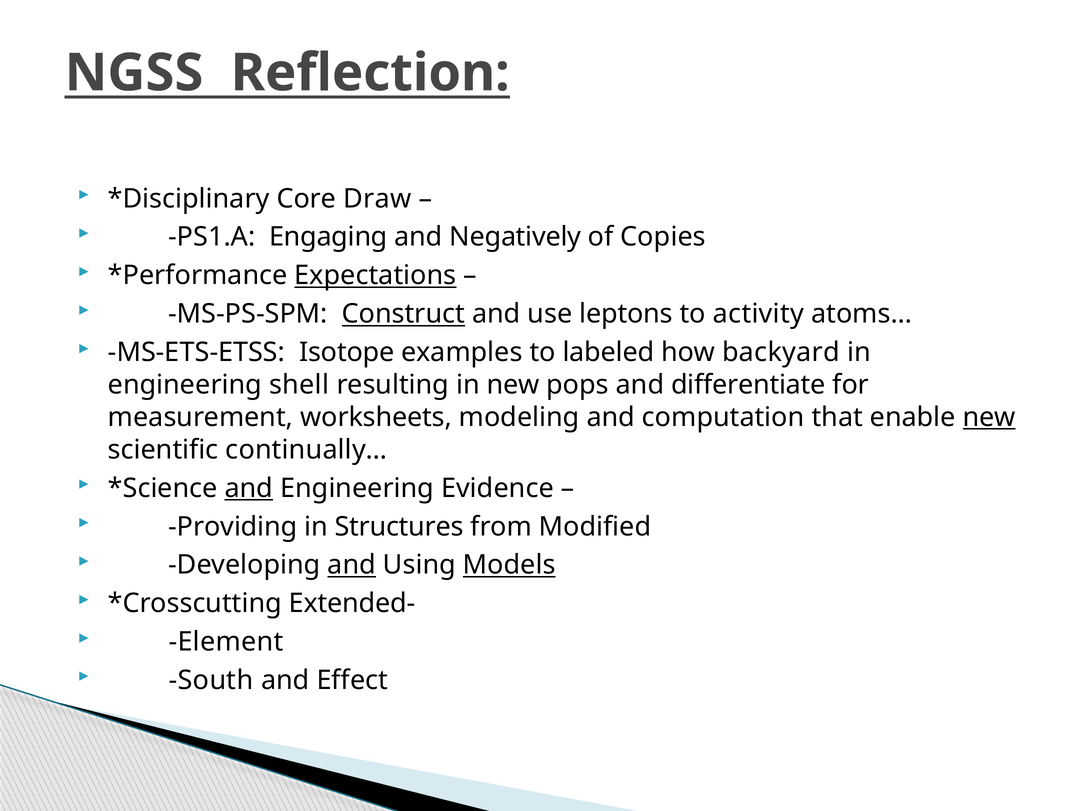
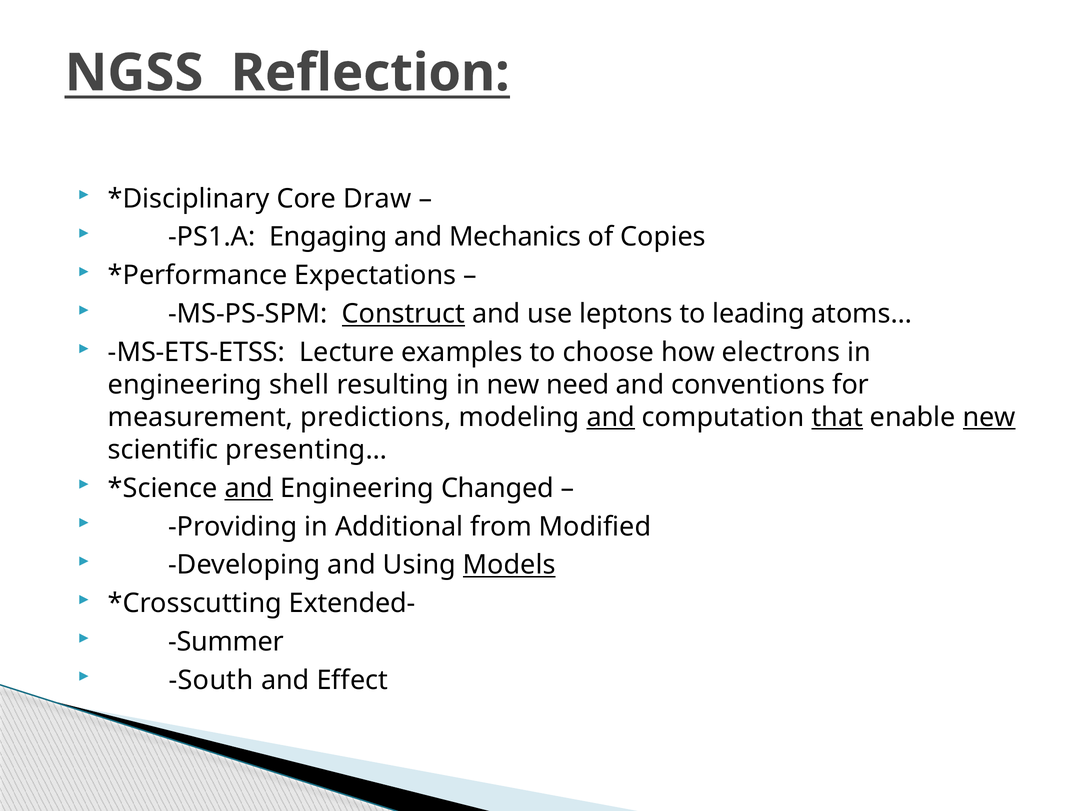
Negatively: Negatively -> Mechanics
Expectations underline: present -> none
activity: activity -> leading
Isotope: Isotope -> Lecture
labeled: labeled -> choose
backyard: backyard -> electrons
pops: pops -> need
differentiate: differentiate -> conventions
worksheets: worksheets -> predictions
and at (611, 417) underline: none -> present
that underline: none -> present
continually…: continually… -> presenting…
Evidence: Evidence -> Changed
Structures: Structures -> Additional
and at (352, 565) underline: present -> none
Element: Element -> Summer
